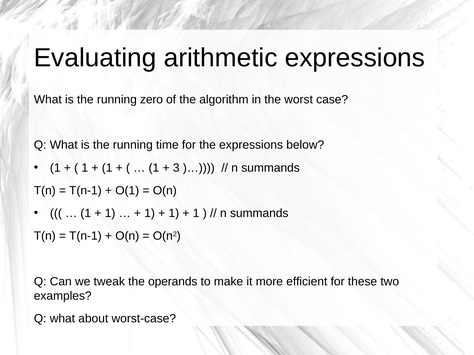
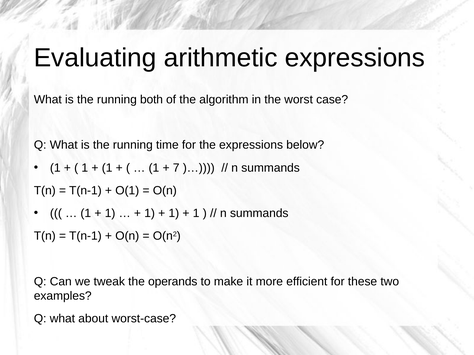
zero: zero -> both
3: 3 -> 7
